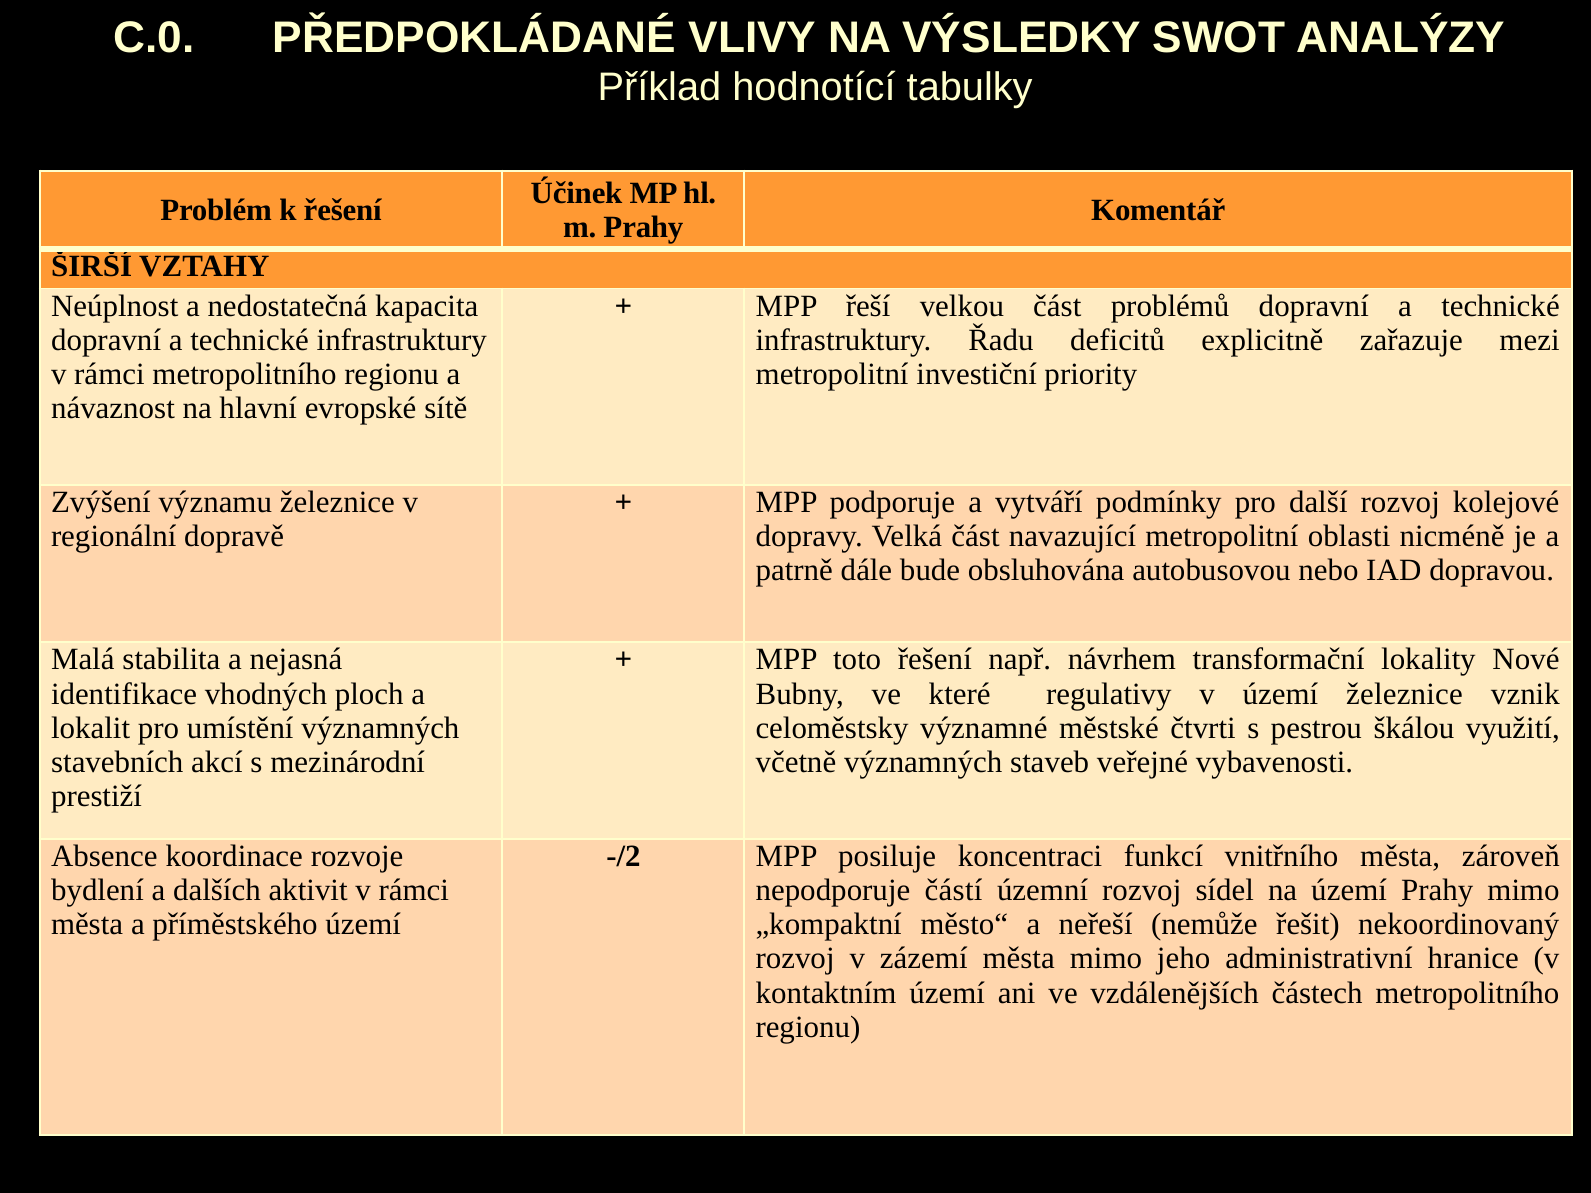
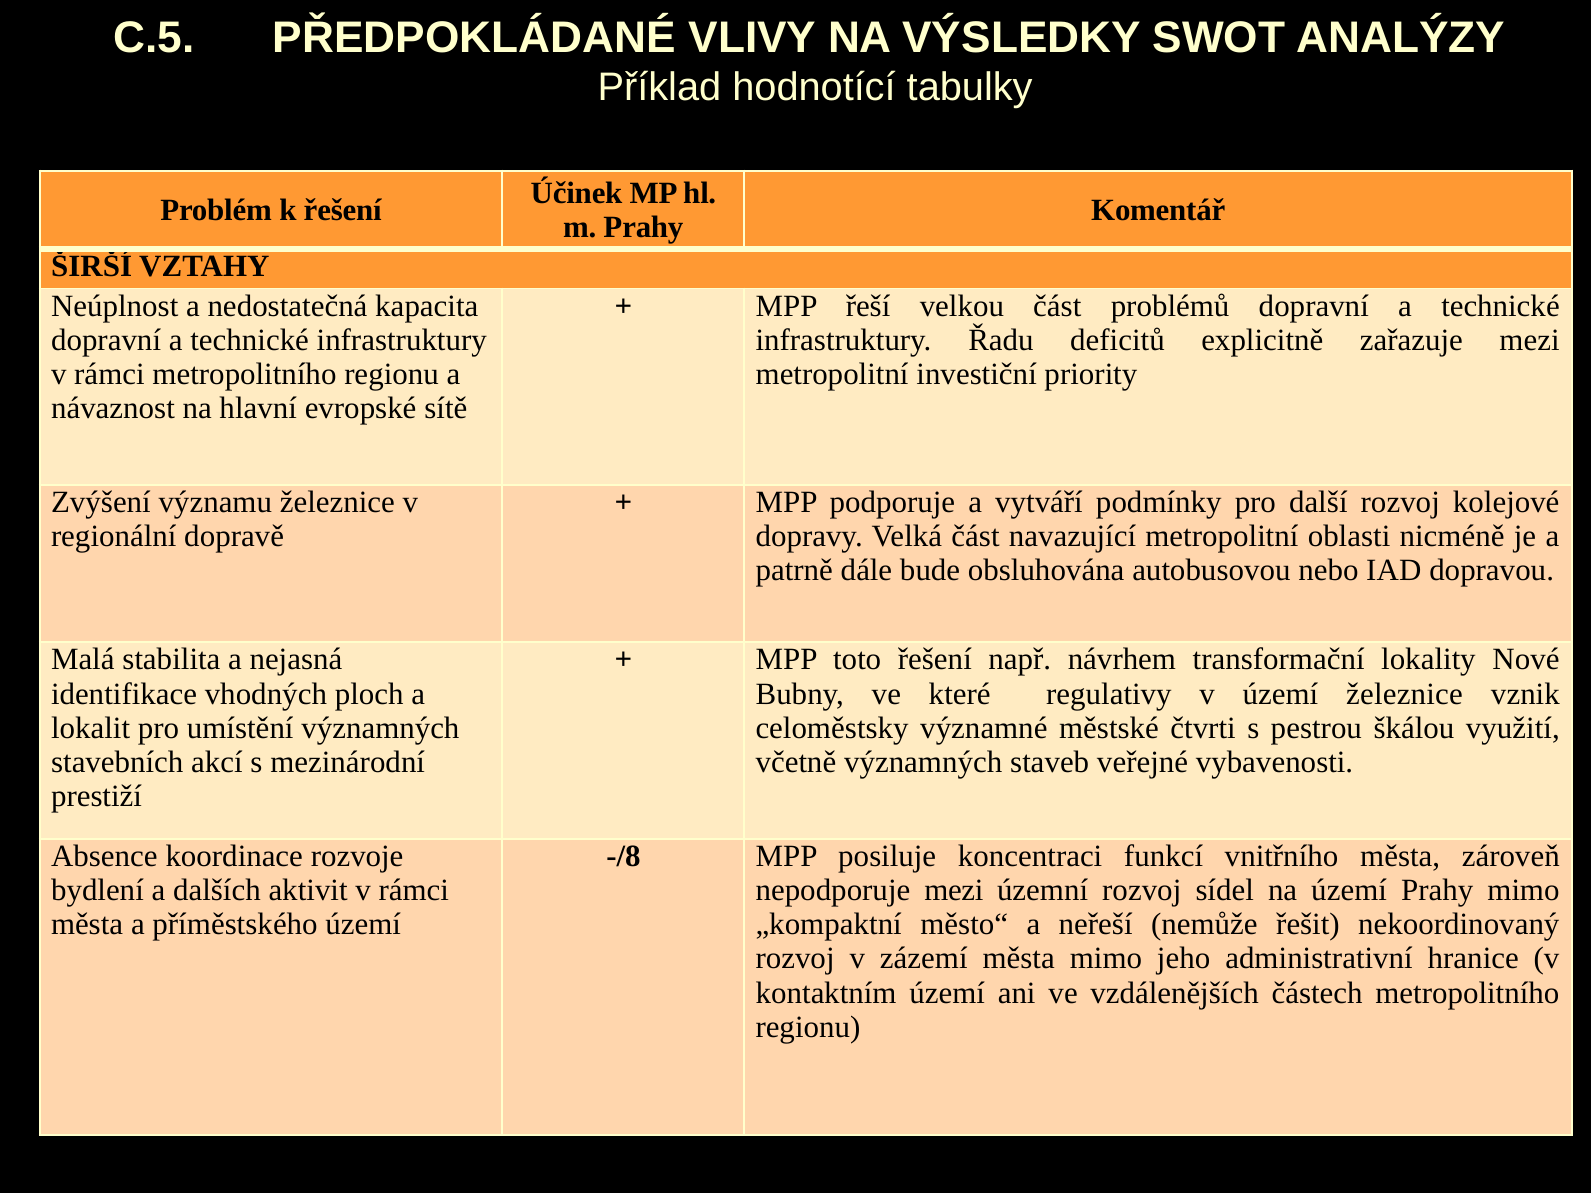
C.0: C.0 -> C.5
-/2: -/2 -> -/8
nepodporuje částí: částí -> mezi
